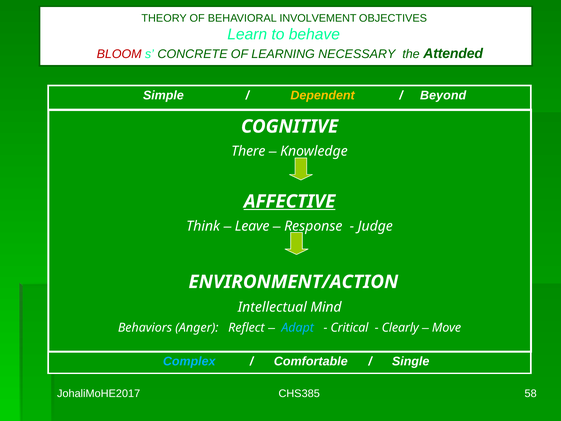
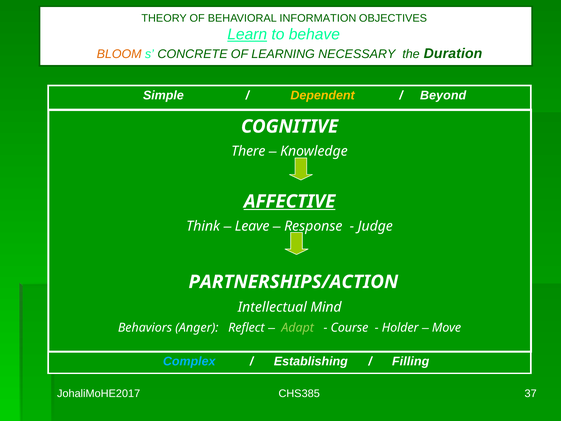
INVOLVEMENT: INVOLVEMENT -> INFORMATION
Learn underline: none -> present
BLOOM colour: red -> orange
Attended: Attended -> Duration
ENVIRONMENT/ACTION: ENVIRONMENT/ACTION -> PARTNERSHIPS/ACTION
Adapt colour: light blue -> light green
Critical: Critical -> Course
Clearly: Clearly -> Holder
Comfortable: Comfortable -> Establishing
Single: Single -> Filling
58: 58 -> 37
